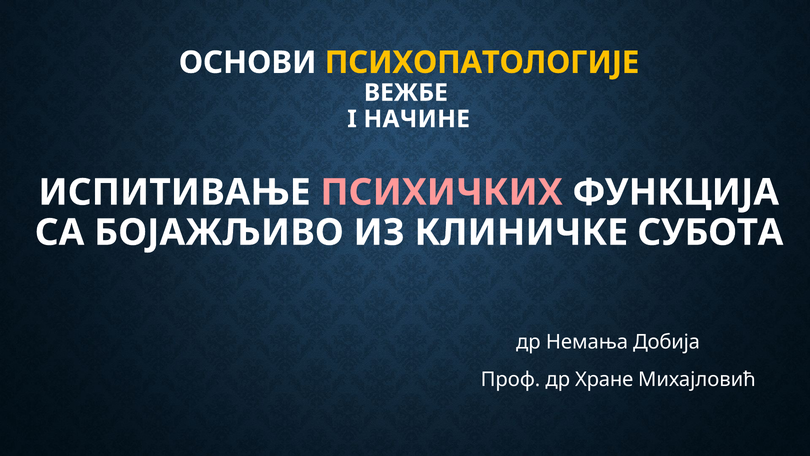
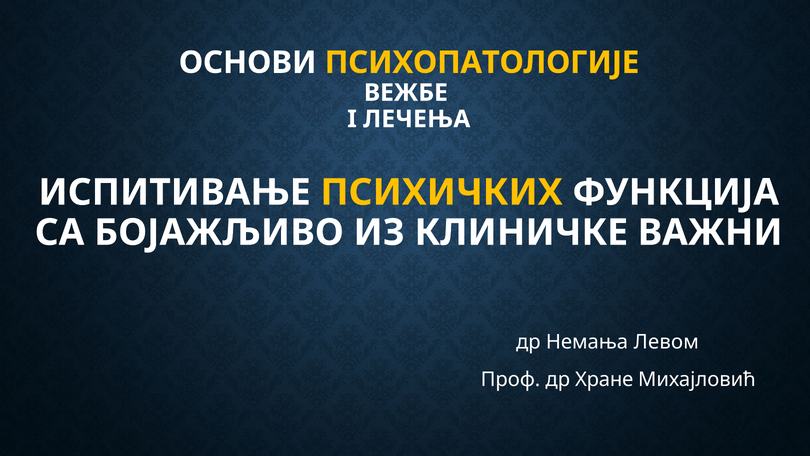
НАЧИНЕ: НАЧИНЕ -> ЛЕЧЕЊА
ПСИХИЧКИХ colour: pink -> yellow
СУБОТА: СУБОТА -> ВАЖНИ
Добија: Добија -> Левом
